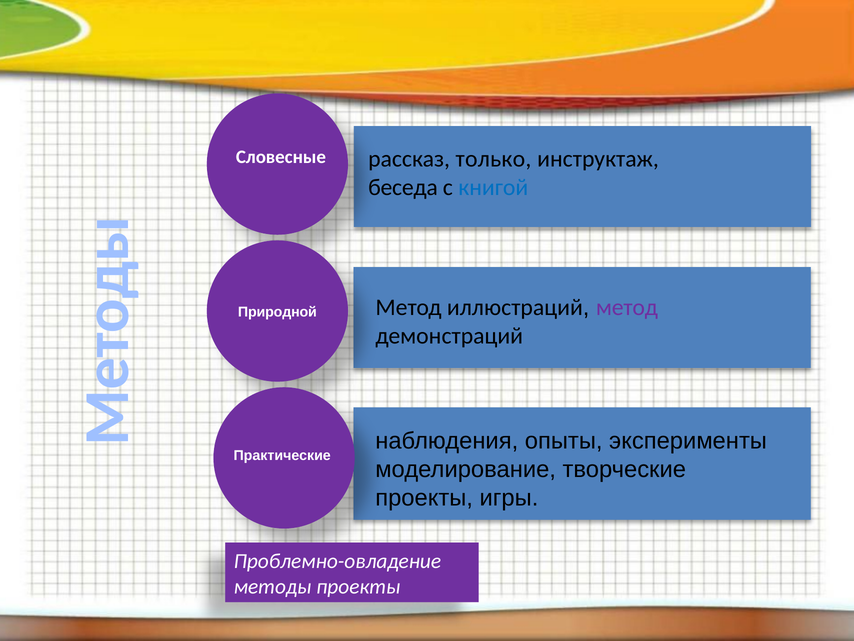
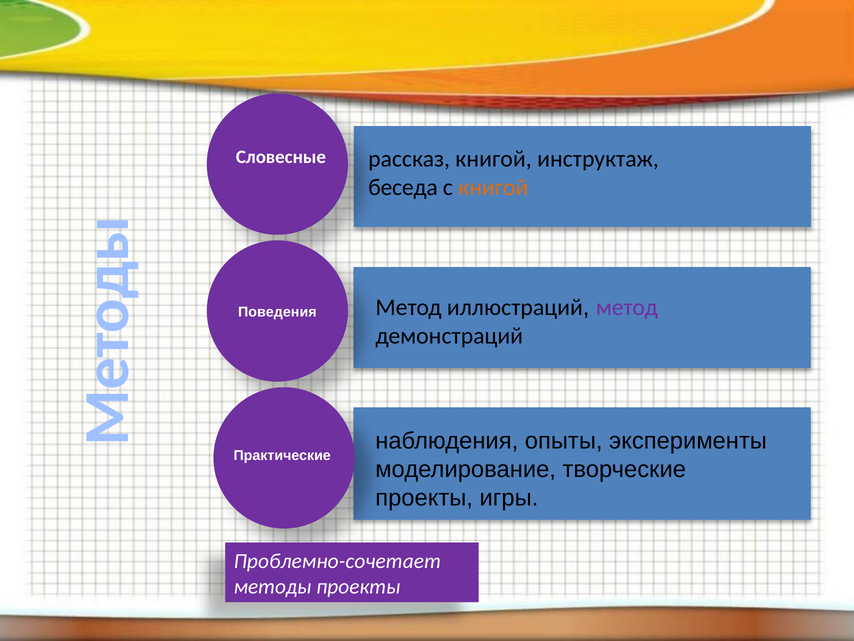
рассказ только: только -> книгой
книгой at (493, 187) colour: blue -> orange
Природной: Природной -> Поведения
Проблемно-овладение: Проблемно-овладение -> Проблемно-сочетает
